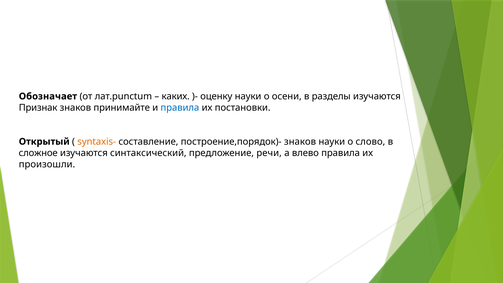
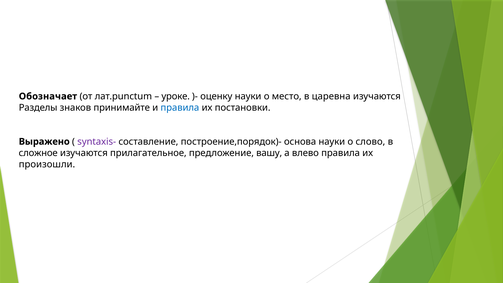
каких: каких -> уроке
осени: осени -> место
разделы: разделы -> царевна
Признак: Признак -> Разделы
Открытый: Открытый -> Выражено
syntaxis- colour: orange -> purple
построение,порядок)- знаков: знаков -> основа
синтаксический: синтаксический -> прилагательное
речи: речи -> вашу
